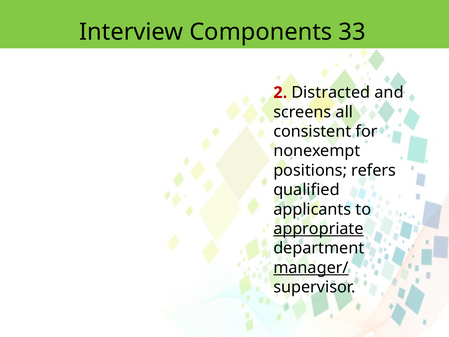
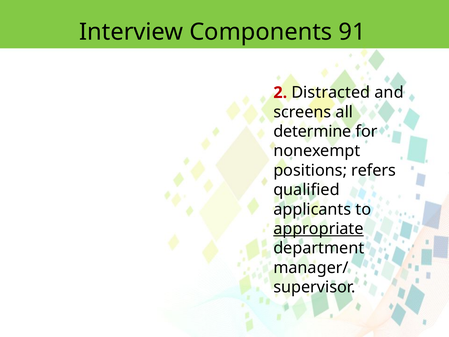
33: 33 -> 91
consistent: consistent -> determine
manager/ underline: present -> none
